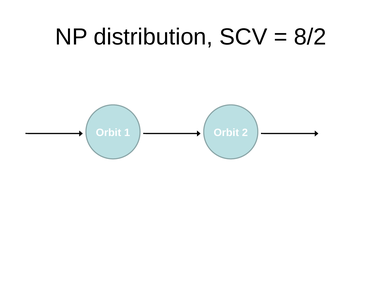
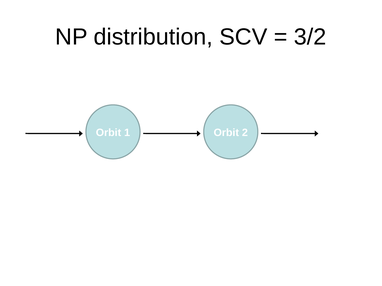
8/2: 8/2 -> 3/2
